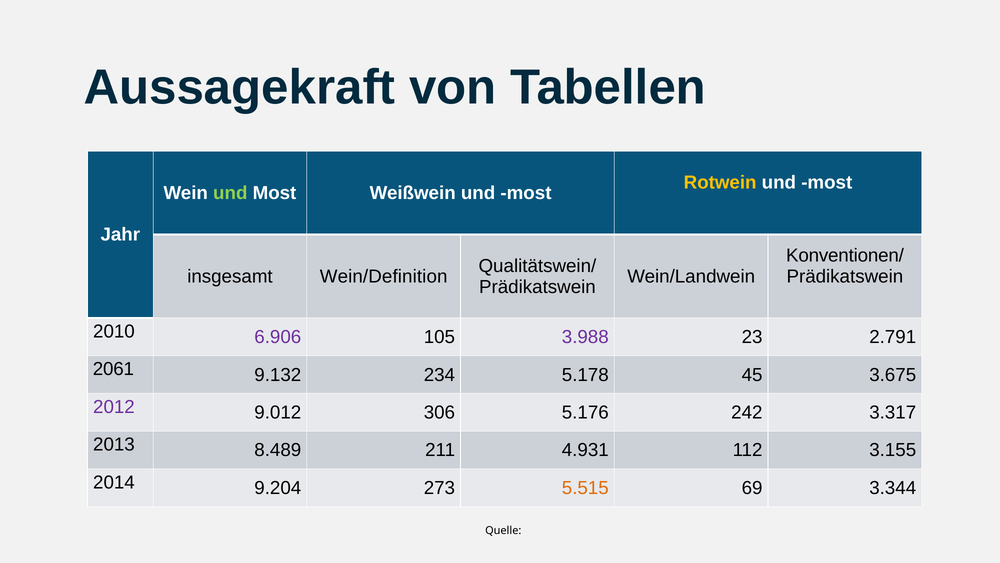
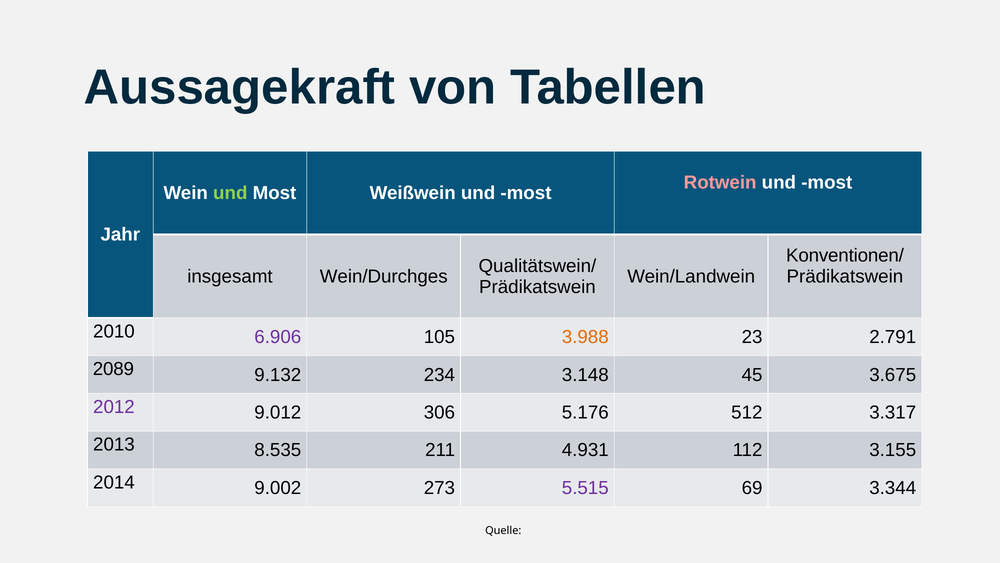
Rotwein colour: yellow -> pink
Wein/Definition: Wein/Definition -> Wein/Durchges
3.988 colour: purple -> orange
2061: 2061 -> 2089
5.178: 5.178 -> 3.148
242: 242 -> 512
8.489: 8.489 -> 8.535
9.204: 9.204 -> 9.002
5.515 colour: orange -> purple
